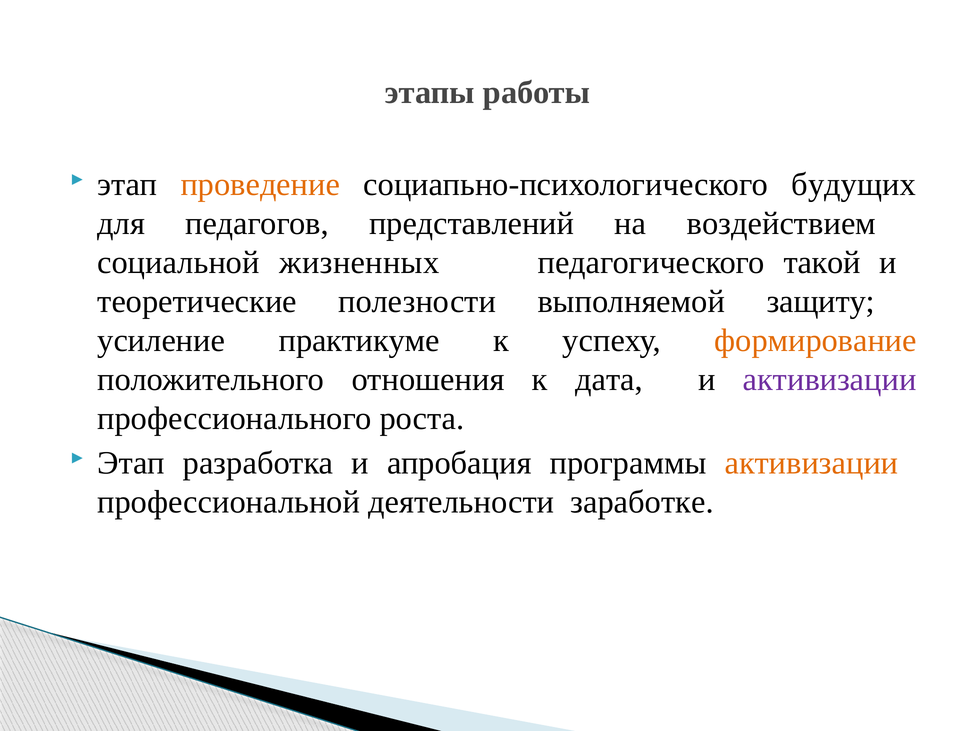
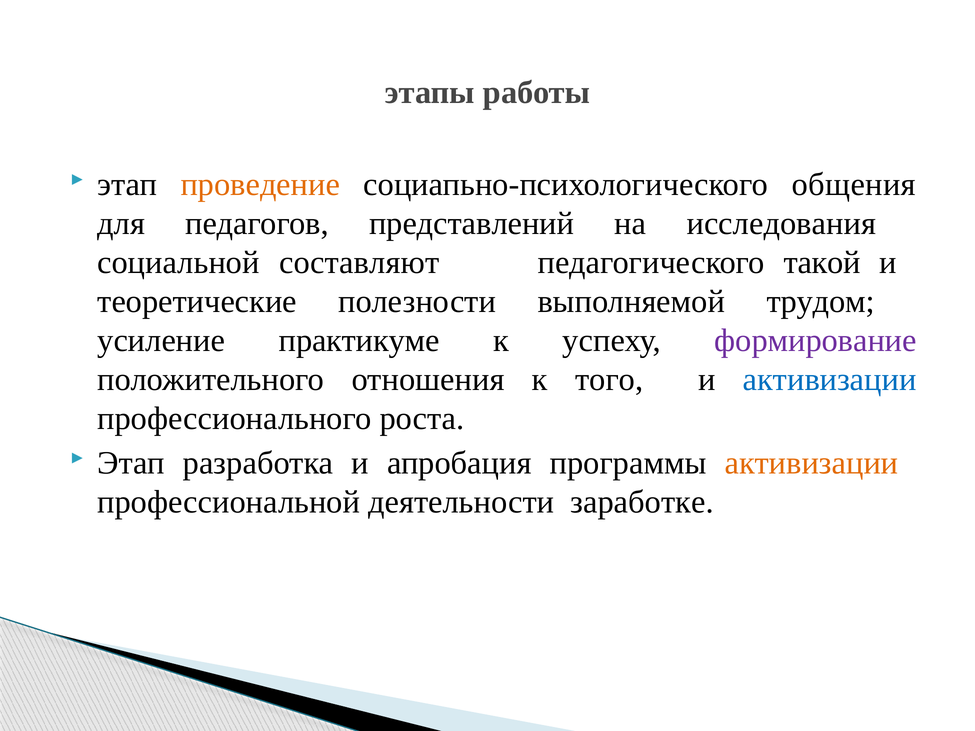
будущих: будущих -> общения
воздействием: воздействием -> исследования
жизненных: жизненных -> составляют
защиту: защиту -> трудом
формирование colour: orange -> purple
дата: дата -> того
активизации at (830, 380) colour: purple -> blue
